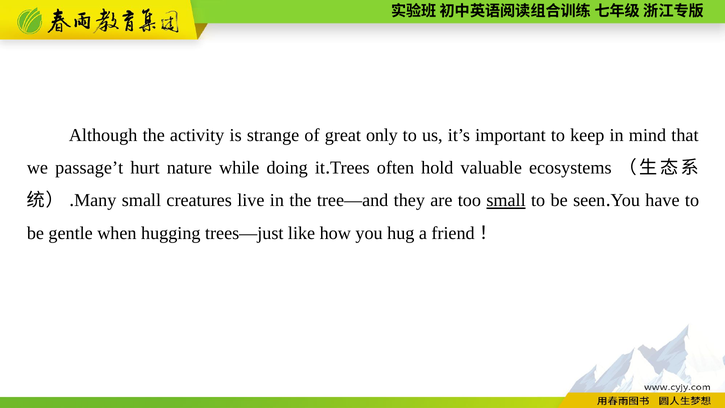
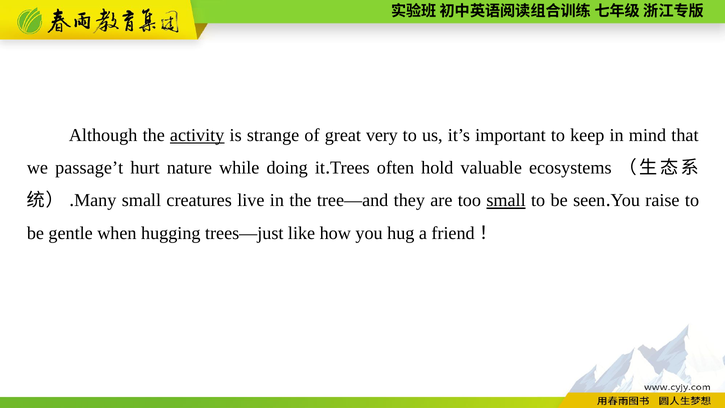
activity underline: none -> present
only: only -> very
have: have -> raise
